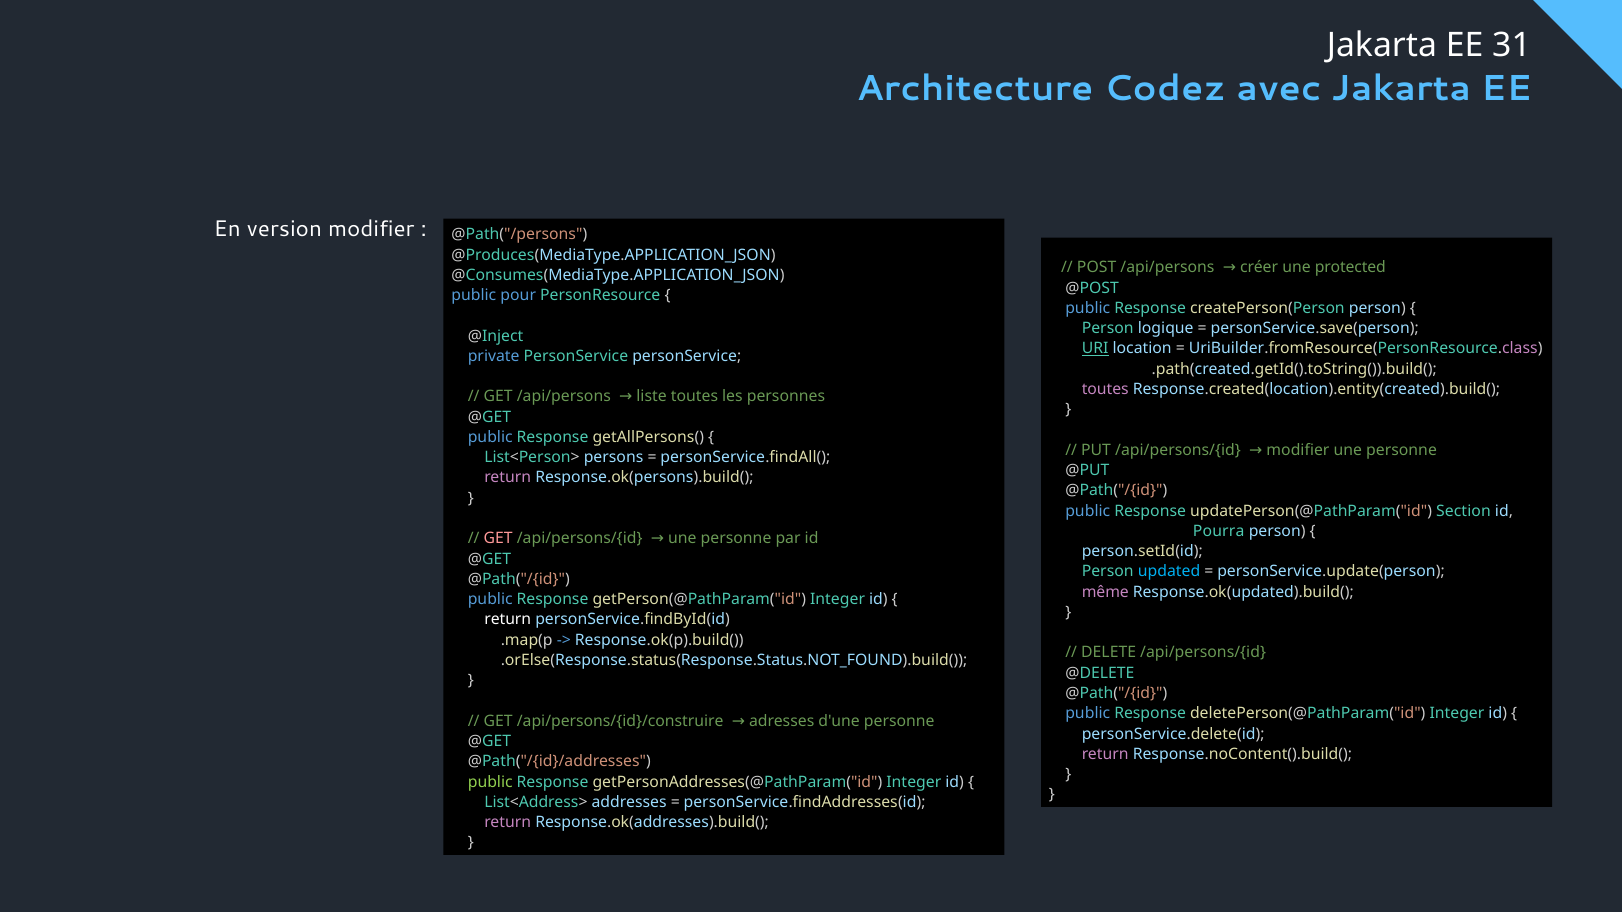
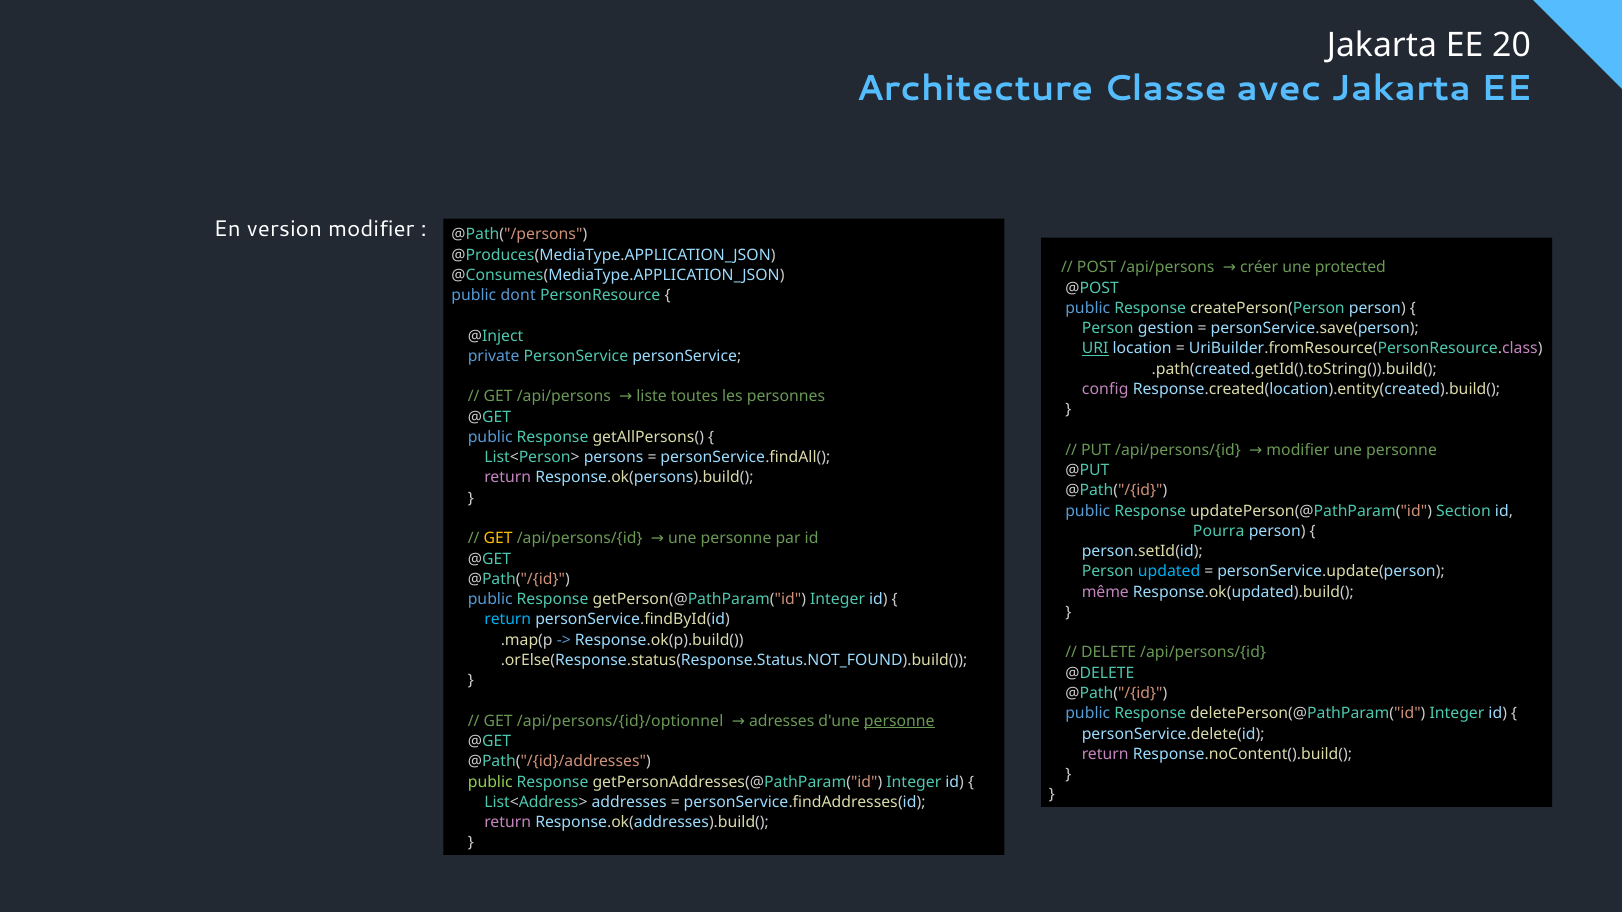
31: 31 -> 20
Codez: Codez -> Classe
pour: pour -> dont
logique: logique -> gestion
toutes at (1105, 389): toutes -> config
GET at (498, 539) colour: pink -> yellow
return at (508, 620) colour: white -> light blue
/api/persons/{id}/construire: /api/persons/{id}/construire -> /api/persons/{id}/optionnel
personne at (899, 721) underline: none -> present
